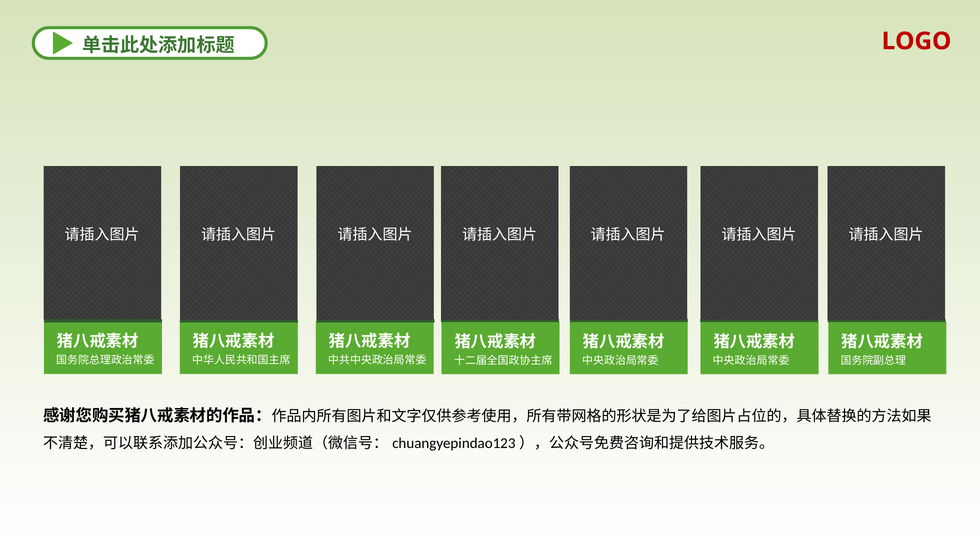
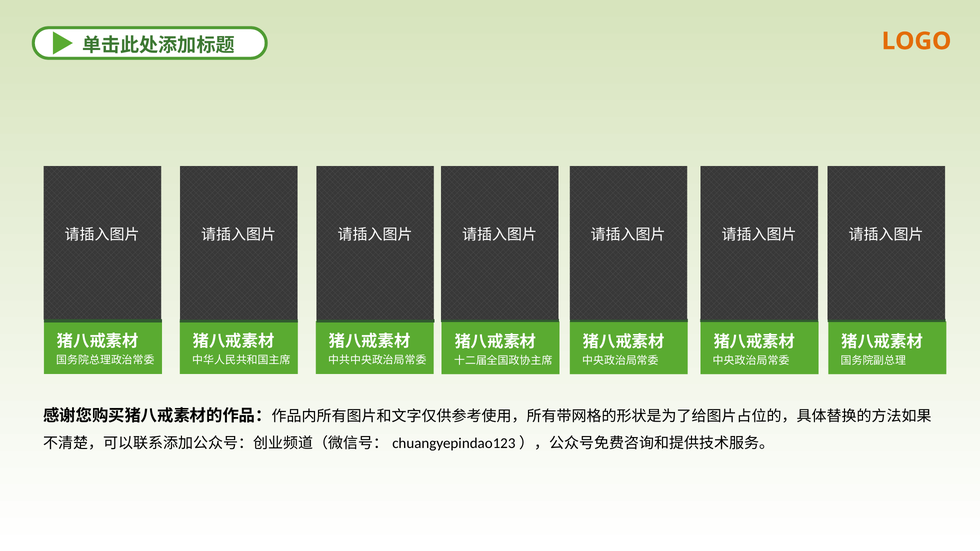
LOGO colour: red -> orange
